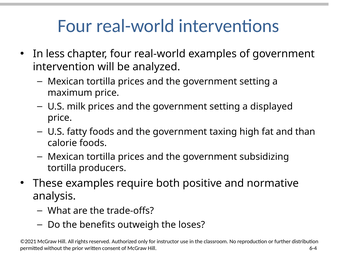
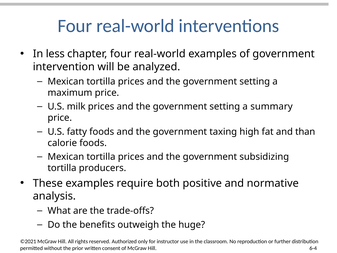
displayed: displayed -> summary
loses: loses -> huge
